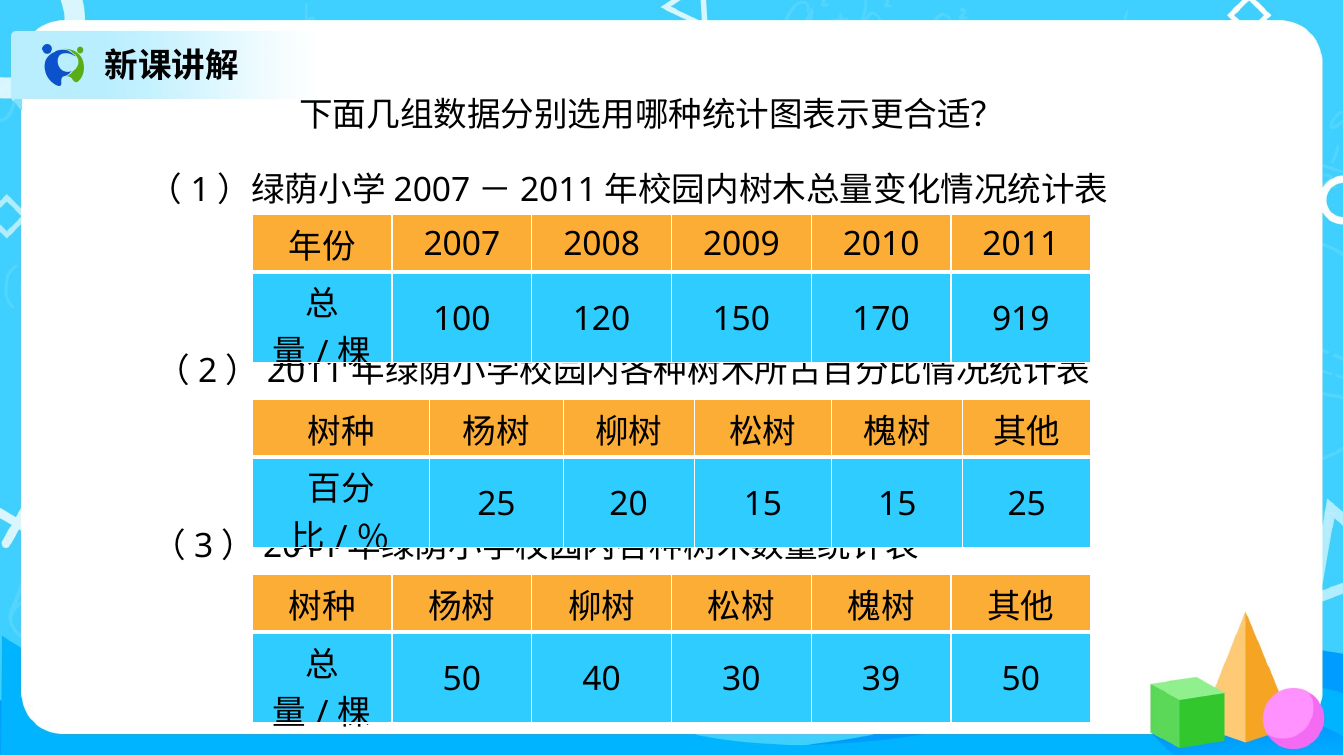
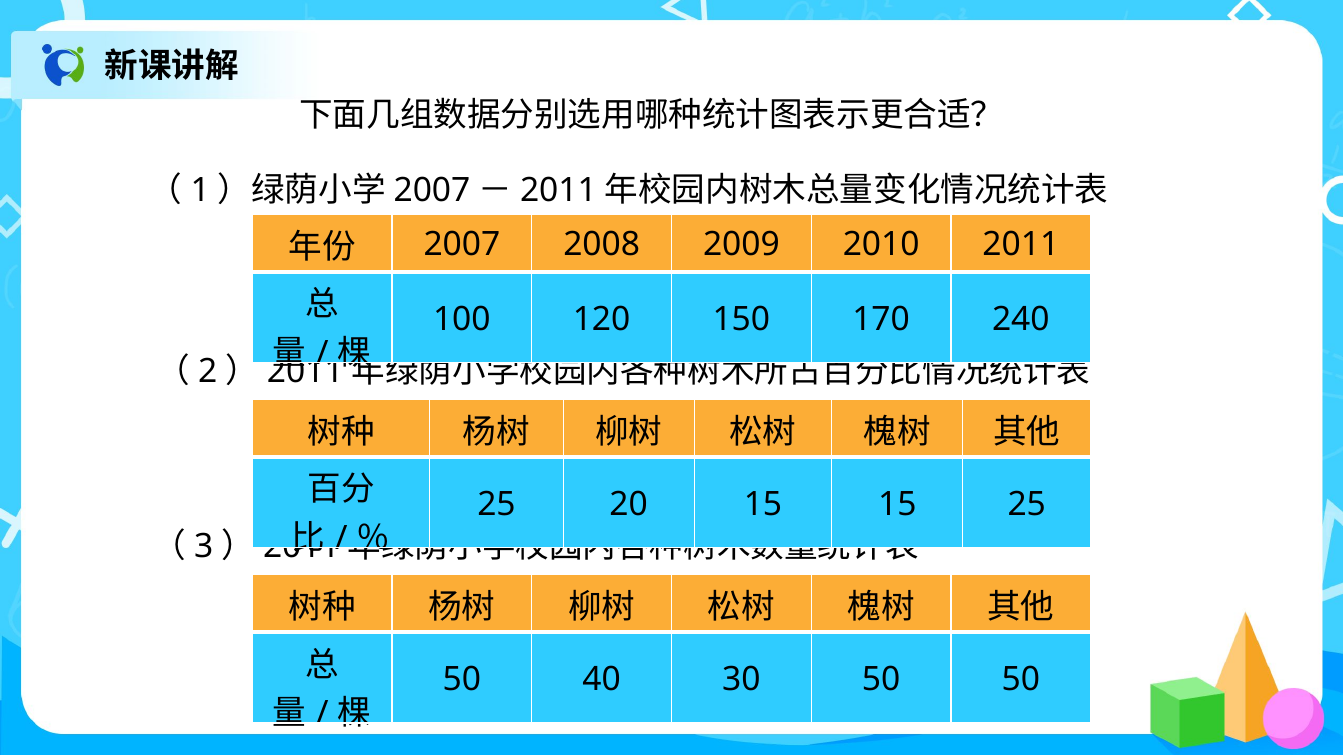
919: 919 -> 240
30 39: 39 -> 50
